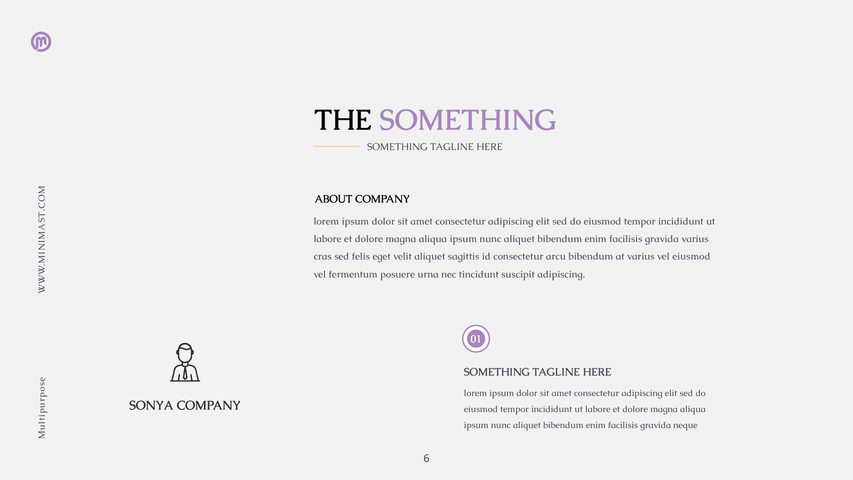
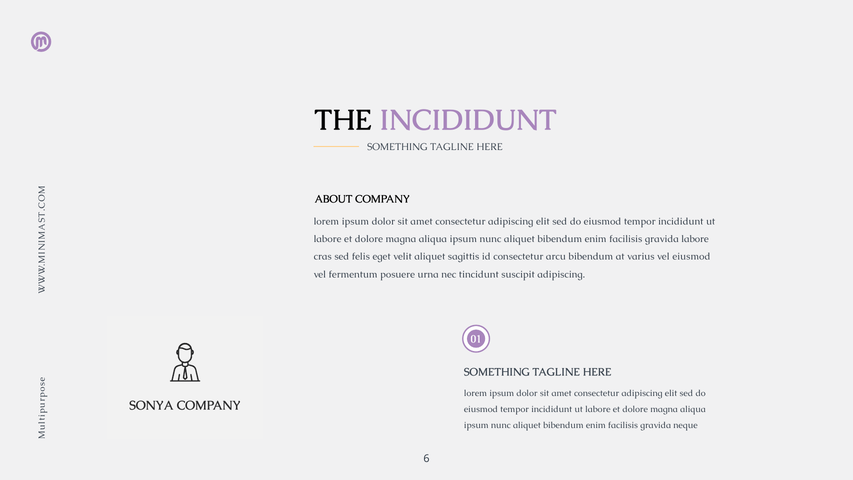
THE SOMETHING: SOMETHING -> INCIDIDUNT
gravida varius: varius -> labore
